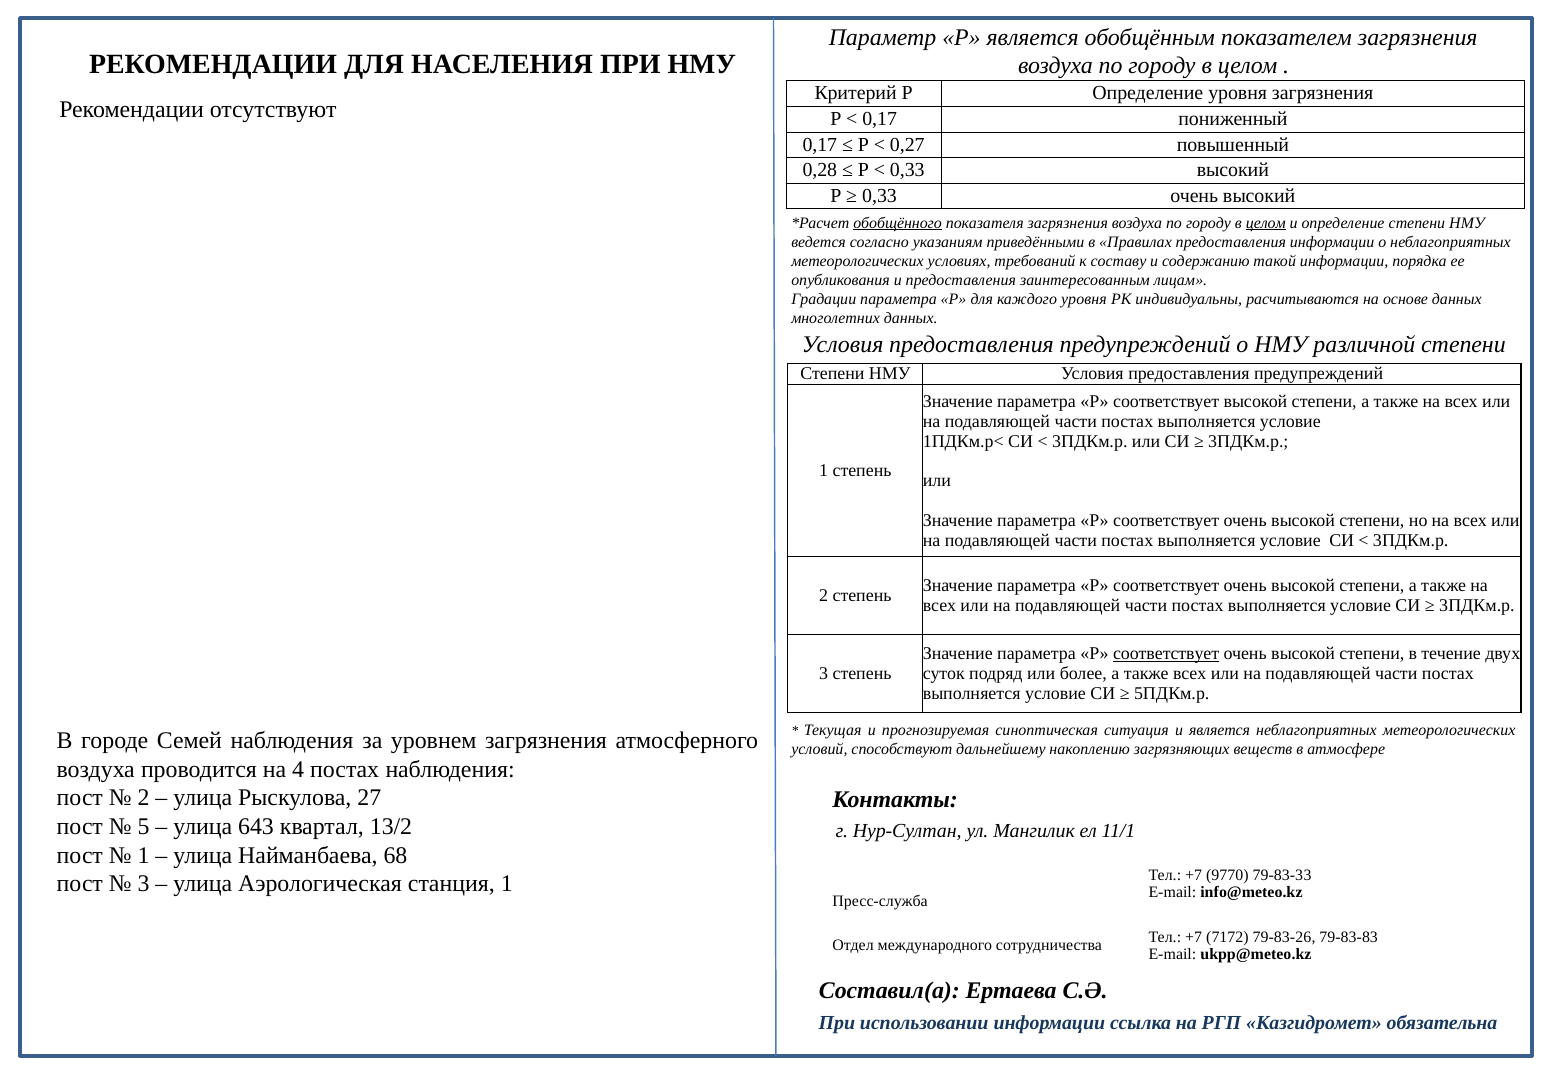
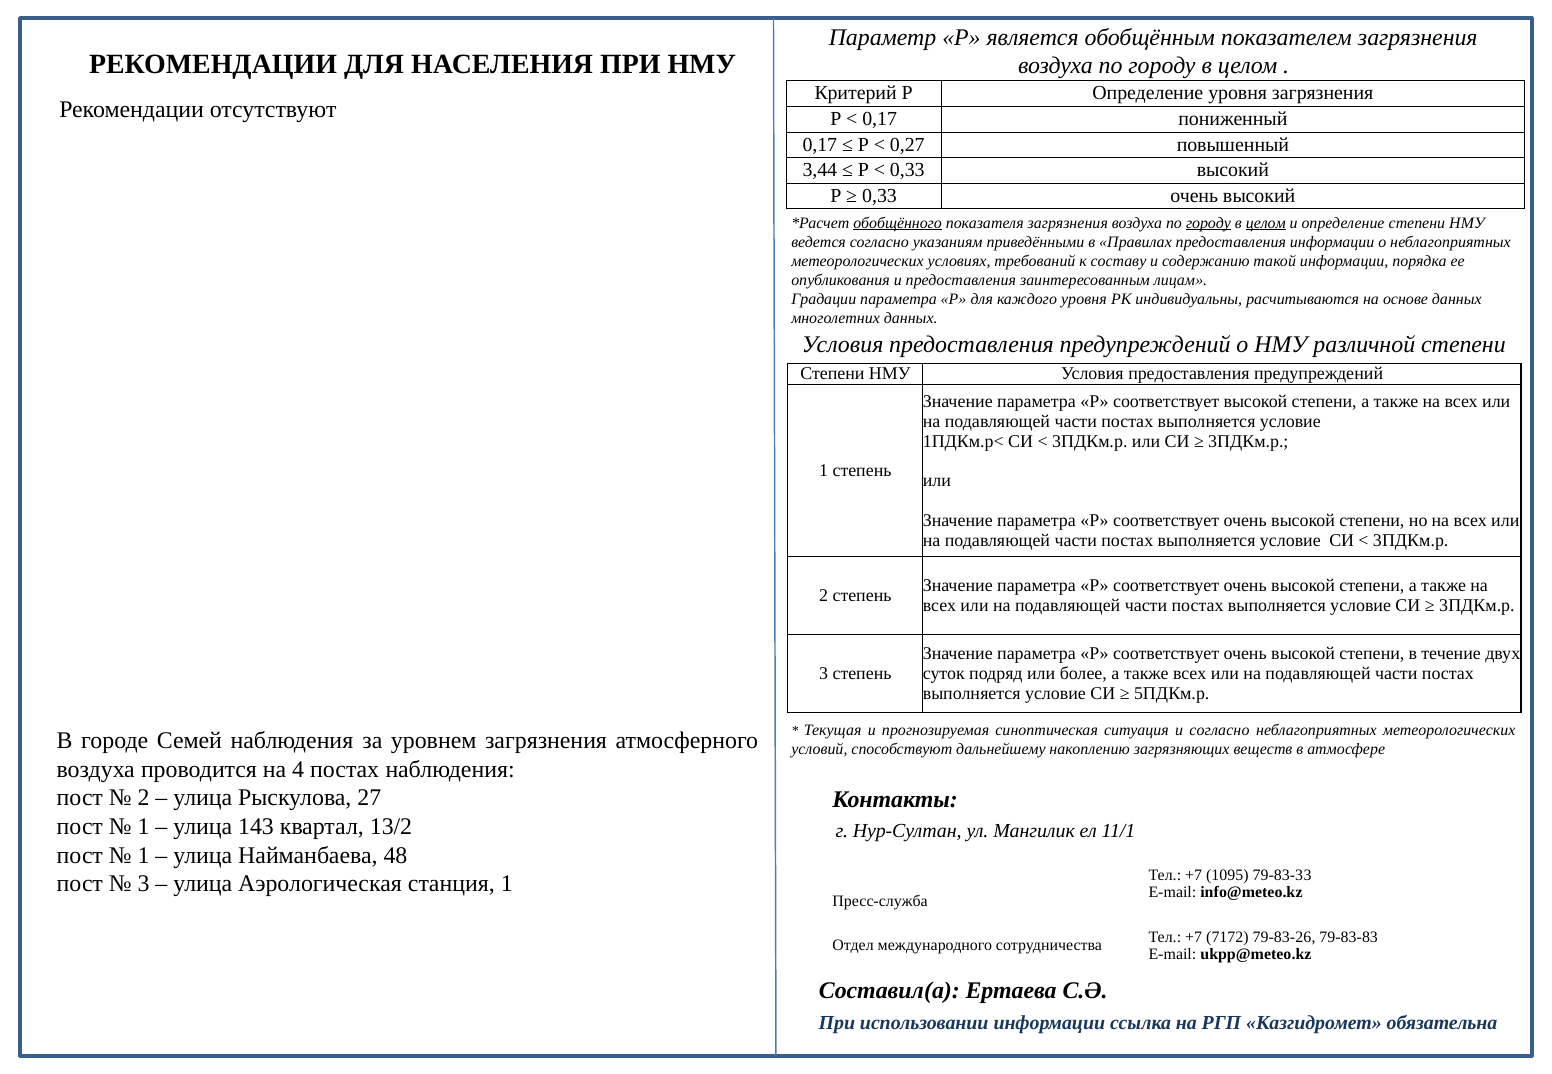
0,28: 0,28 -> 3,44
городу at (1208, 223) underline: none -> present
соответствует at (1166, 654) underline: present -> none
и является: является -> согласно
5 at (143, 827): 5 -> 1
643: 643 -> 143
68: 68 -> 48
9770: 9770 -> 1095
